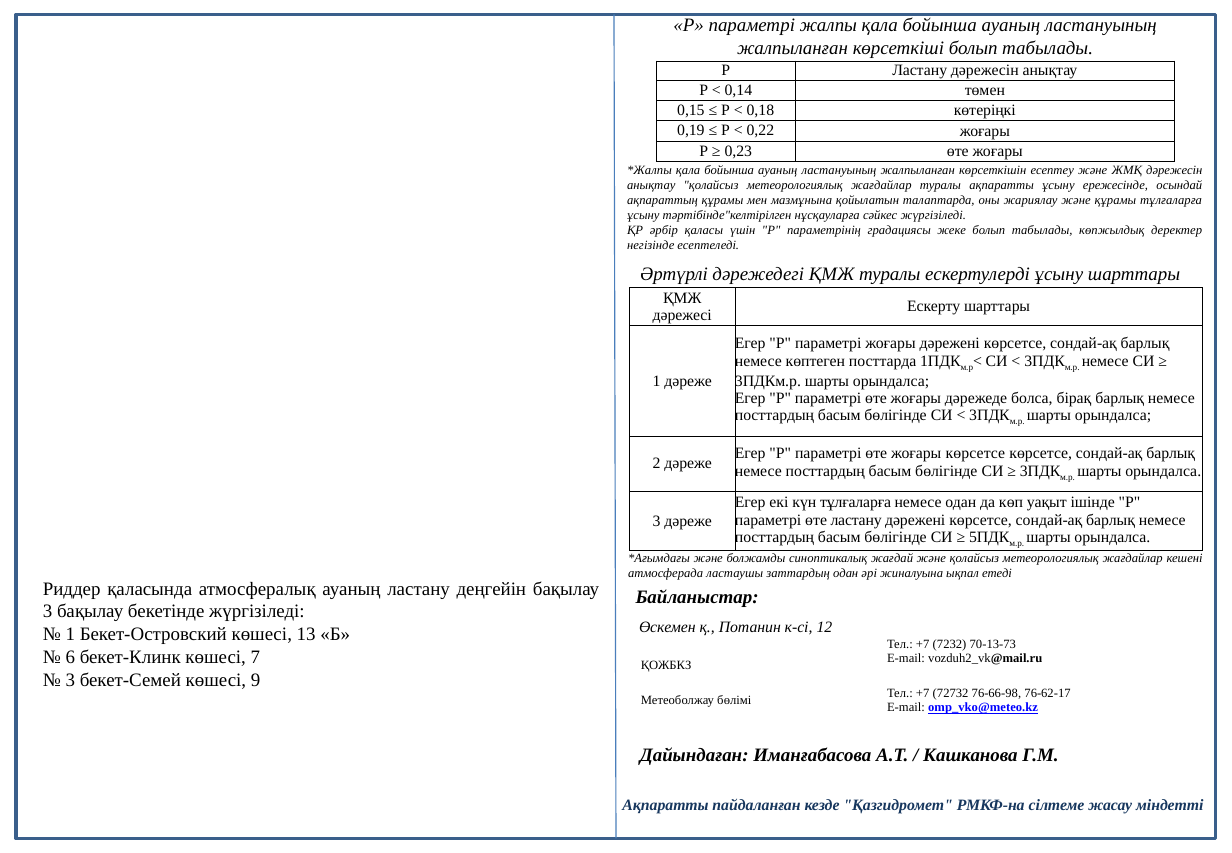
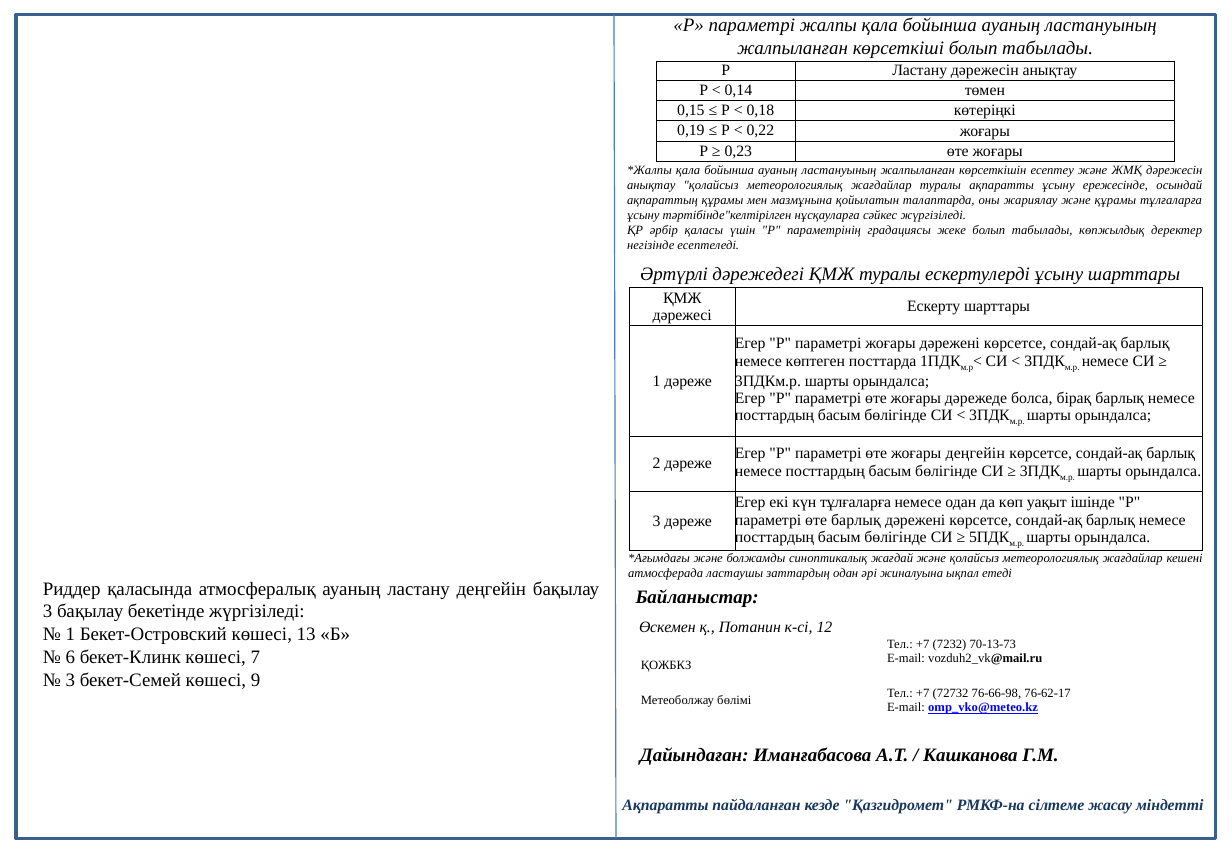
жоғары көрсетсе: көрсетсе -> деңгейін
өте ластану: ластану -> барлық
